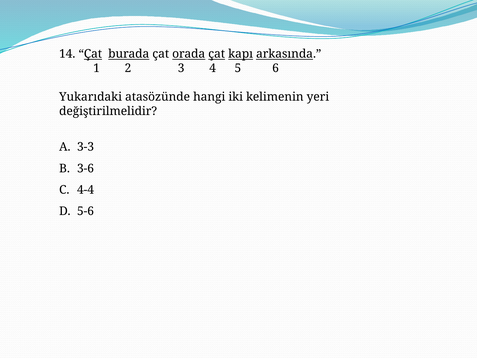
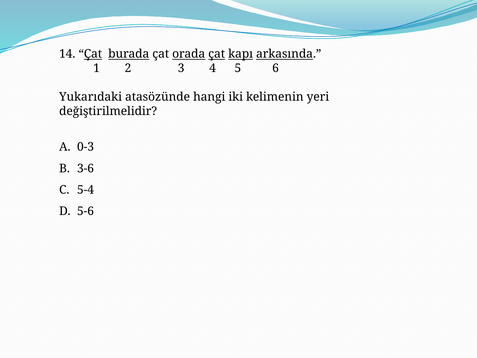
3-3: 3-3 -> 0-3
4-4: 4-4 -> 5-4
